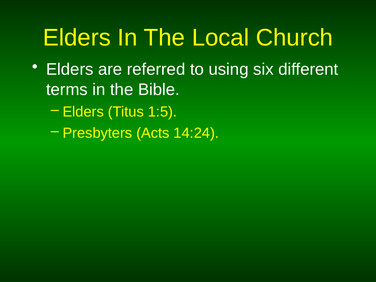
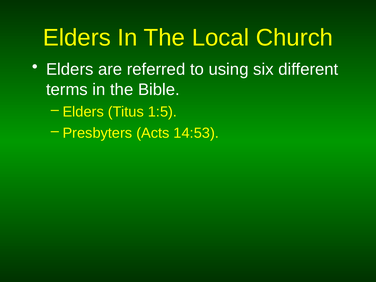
14:24: 14:24 -> 14:53
